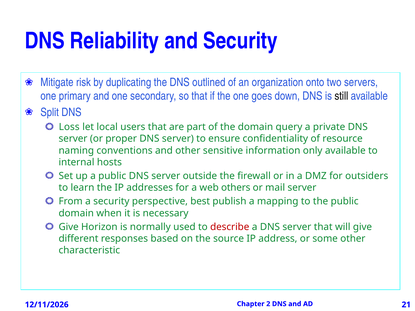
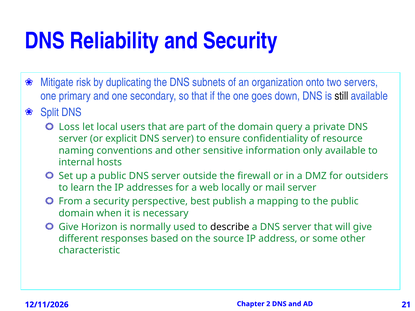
outlined: outlined -> subnets
proper: proper -> explicit
others: others -> locally
describe colour: red -> black
